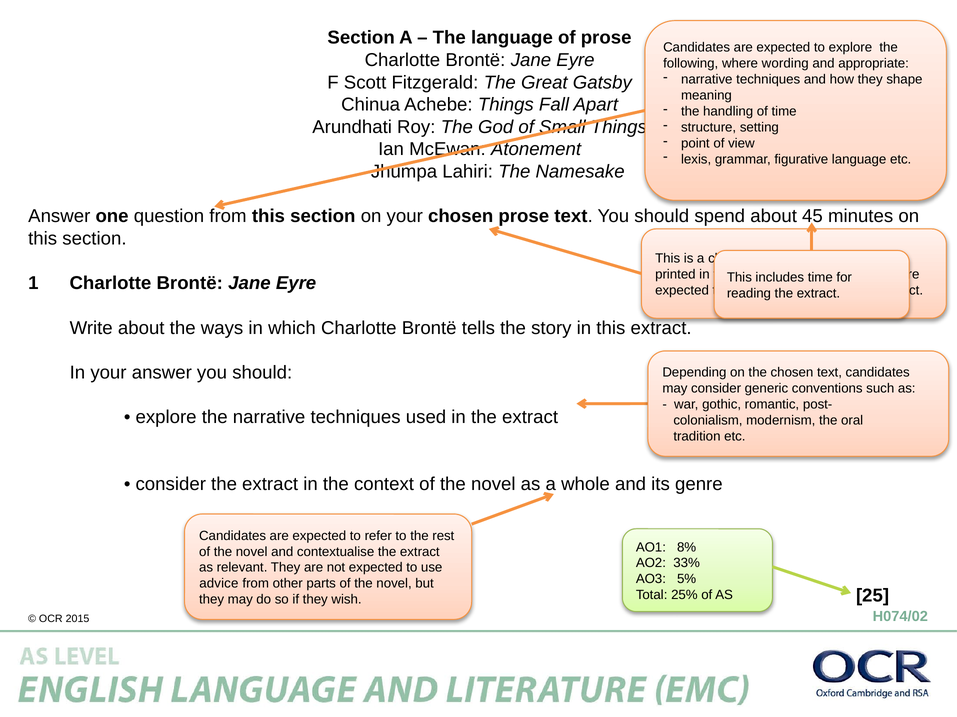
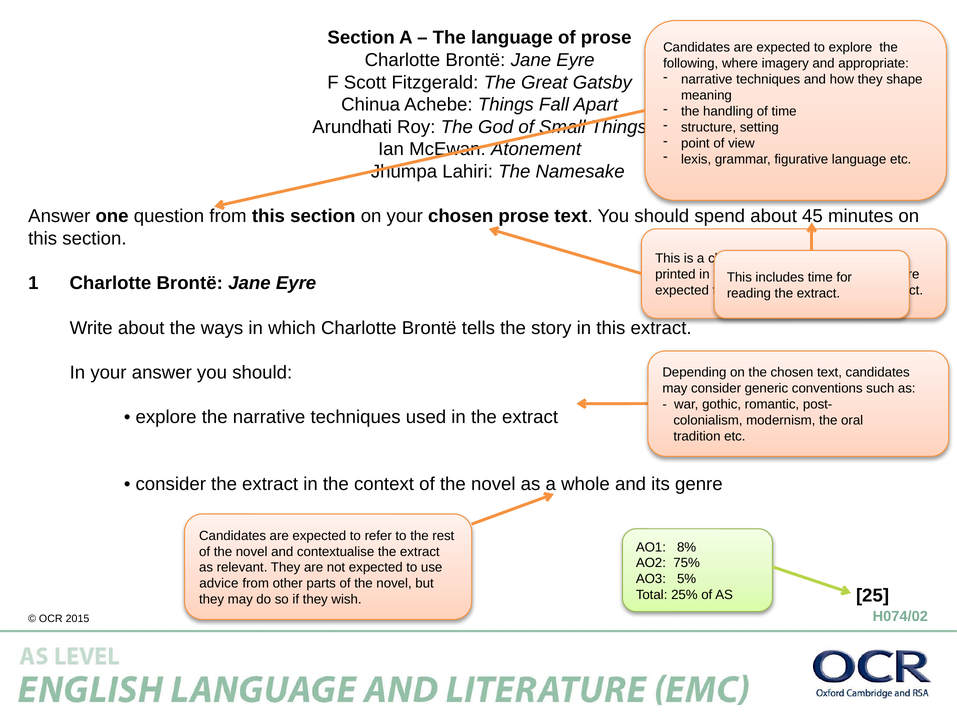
wording: wording -> imagery
33%: 33% -> 75%
